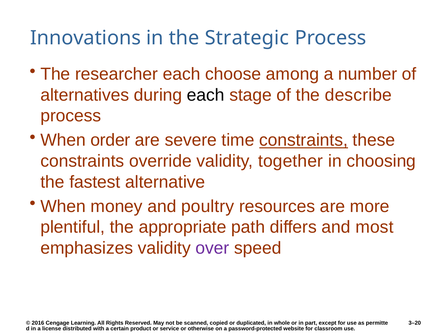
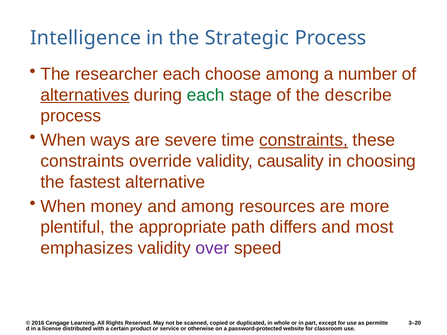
Innovations: Innovations -> Intelligence
alternatives underline: none -> present
each at (206, 95) colour: black -> green
order: order -> ways
together: together -> causality
and poultry: poultry -> among
